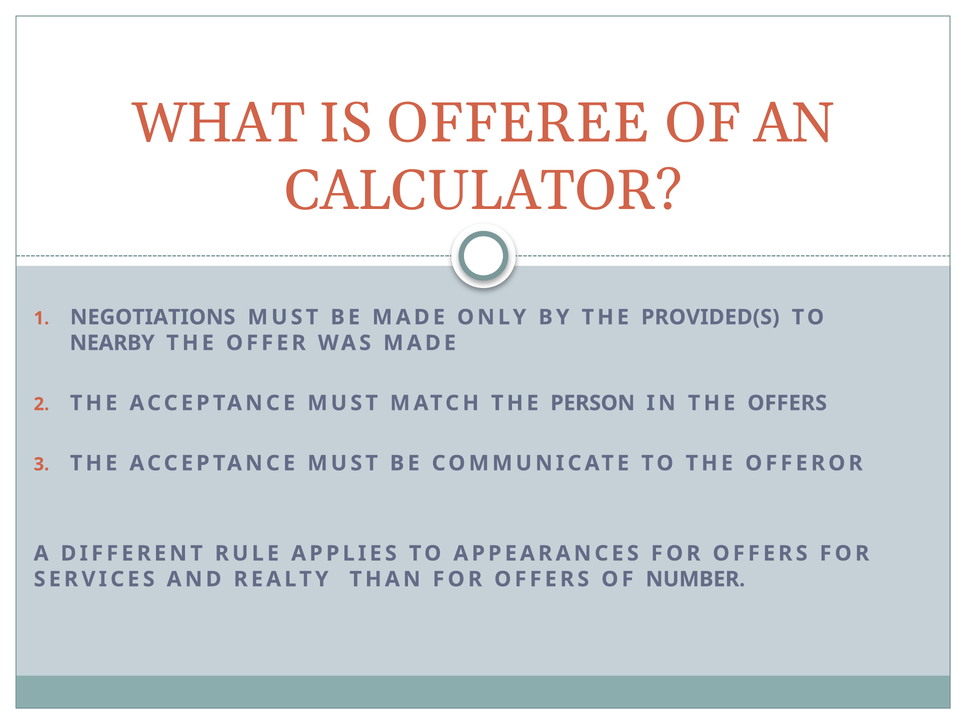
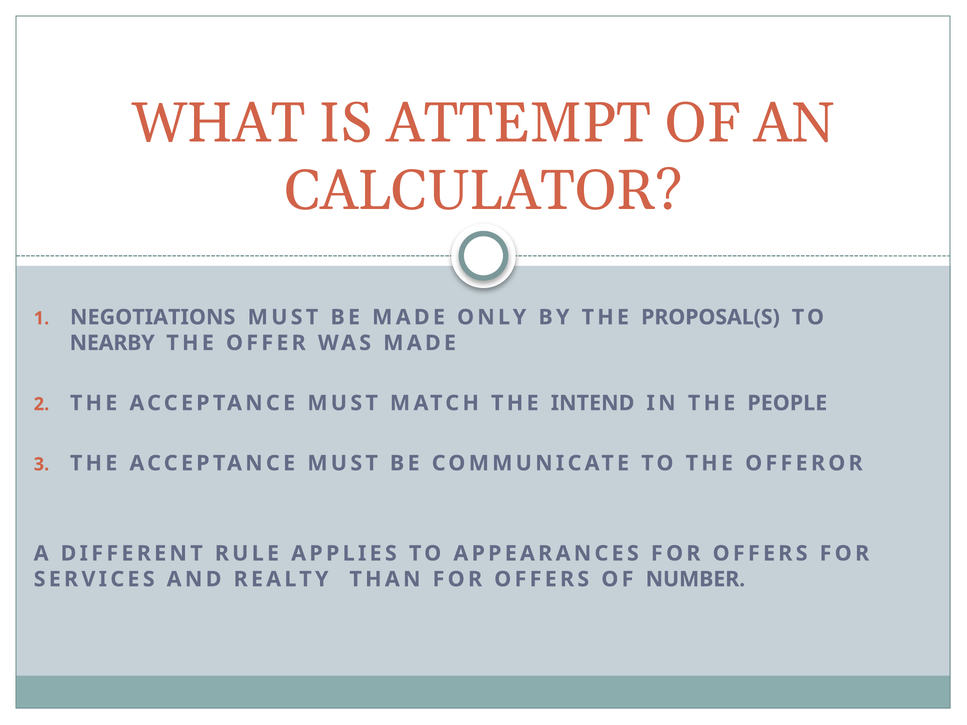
OFFEREE: OFFEREE -> ATTEMPT
PROVIDED(S: PROVIDED(S -> PROPOSAL(S
PERSON: PERSON -> INTEND
THE OFFERS: OFFERS -> PEOPLE
